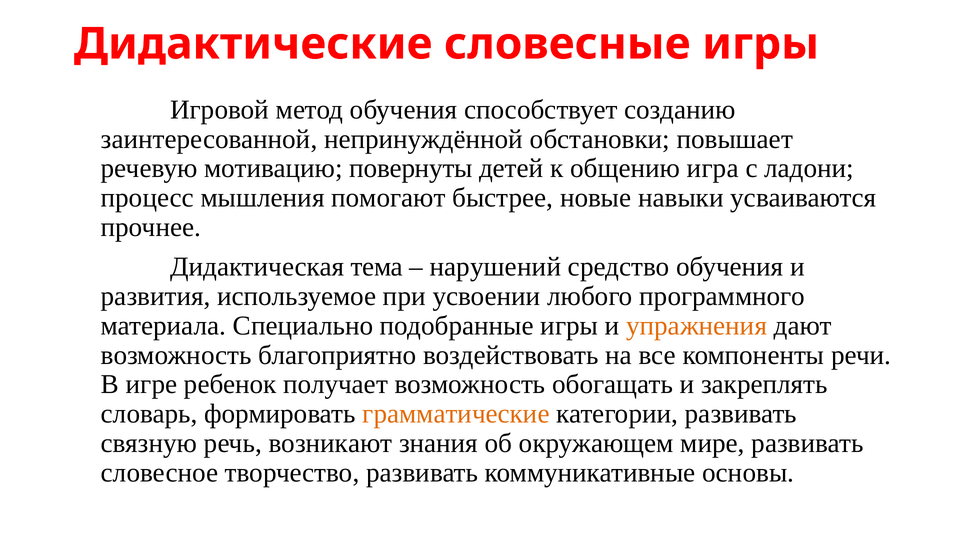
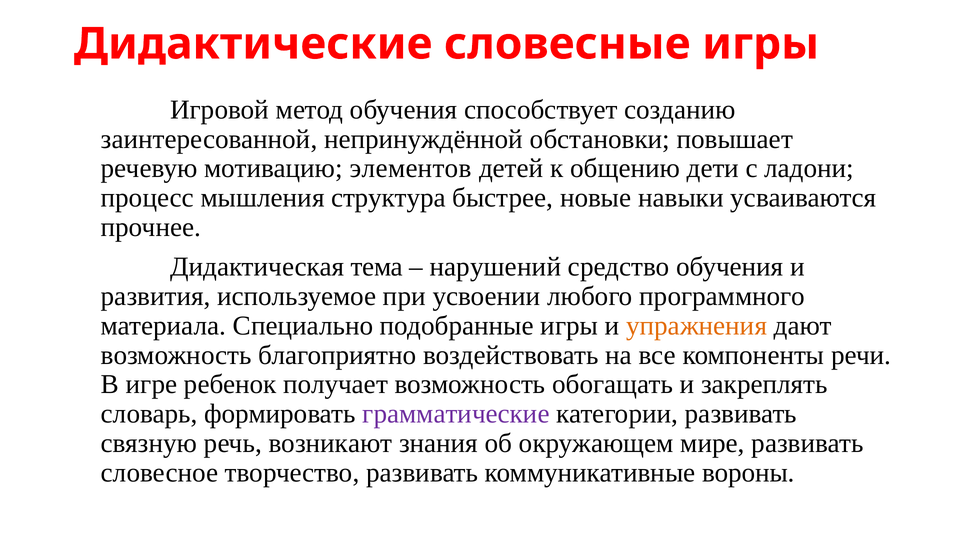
повернуты: повернуты -> элементов
игра: игра -> дети
помогают: помогают -> структура
грамматические colour: orange -> purple
основы: основы -> вороны
